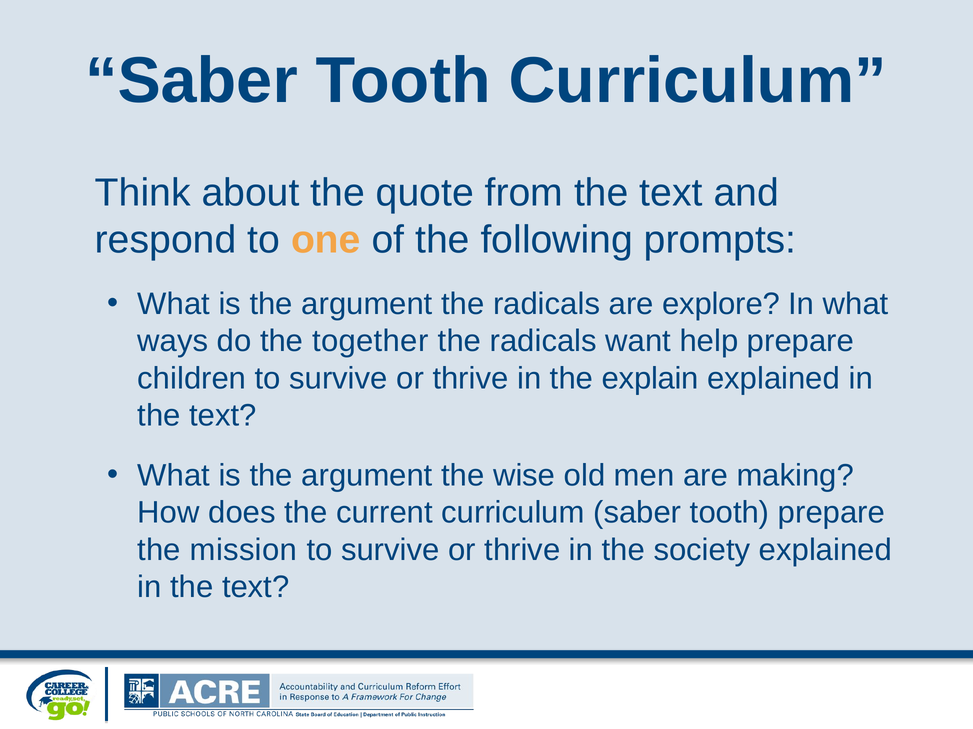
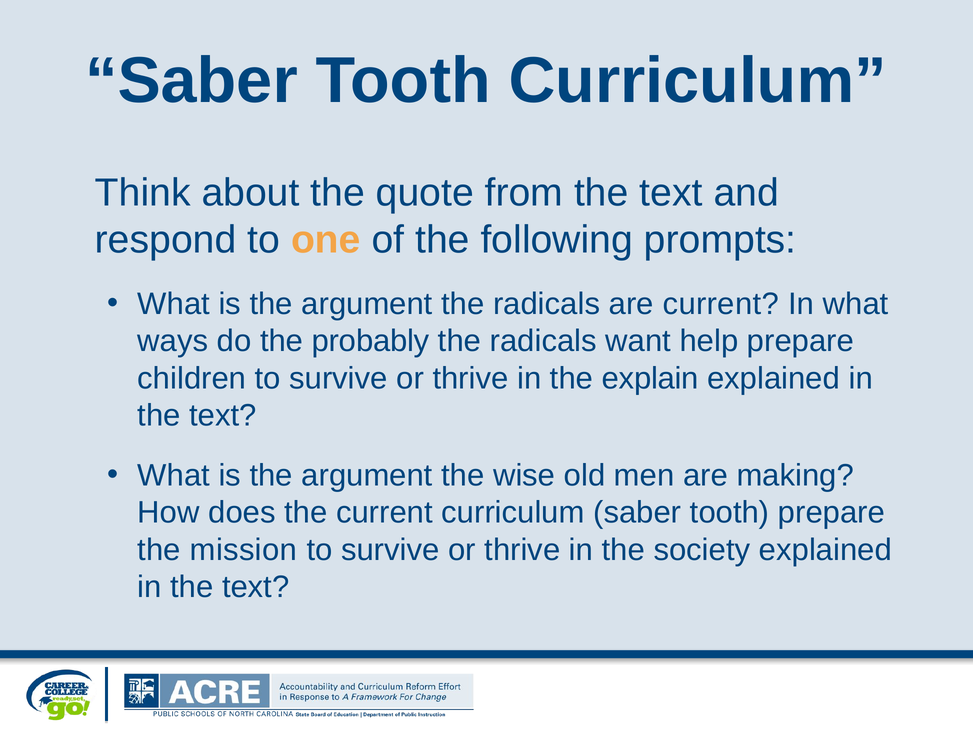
are explore: explore -> current
together: together -> probably
